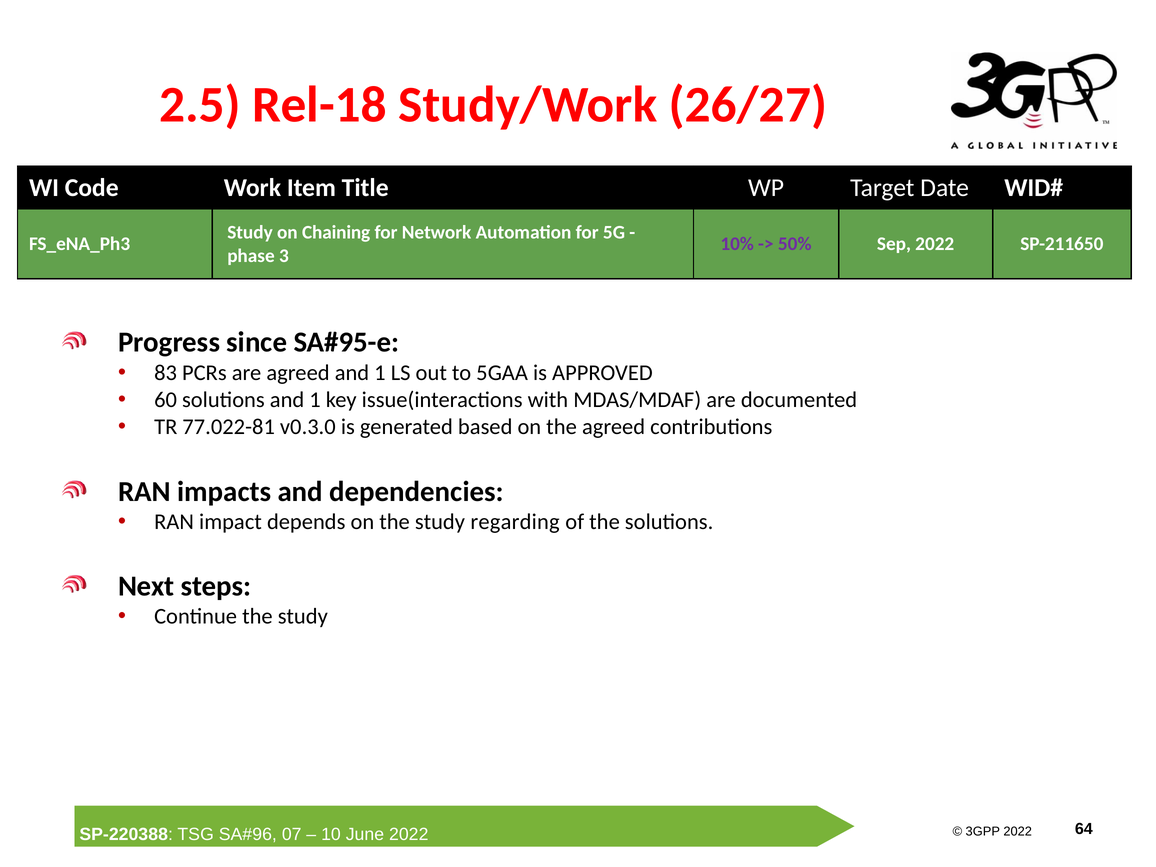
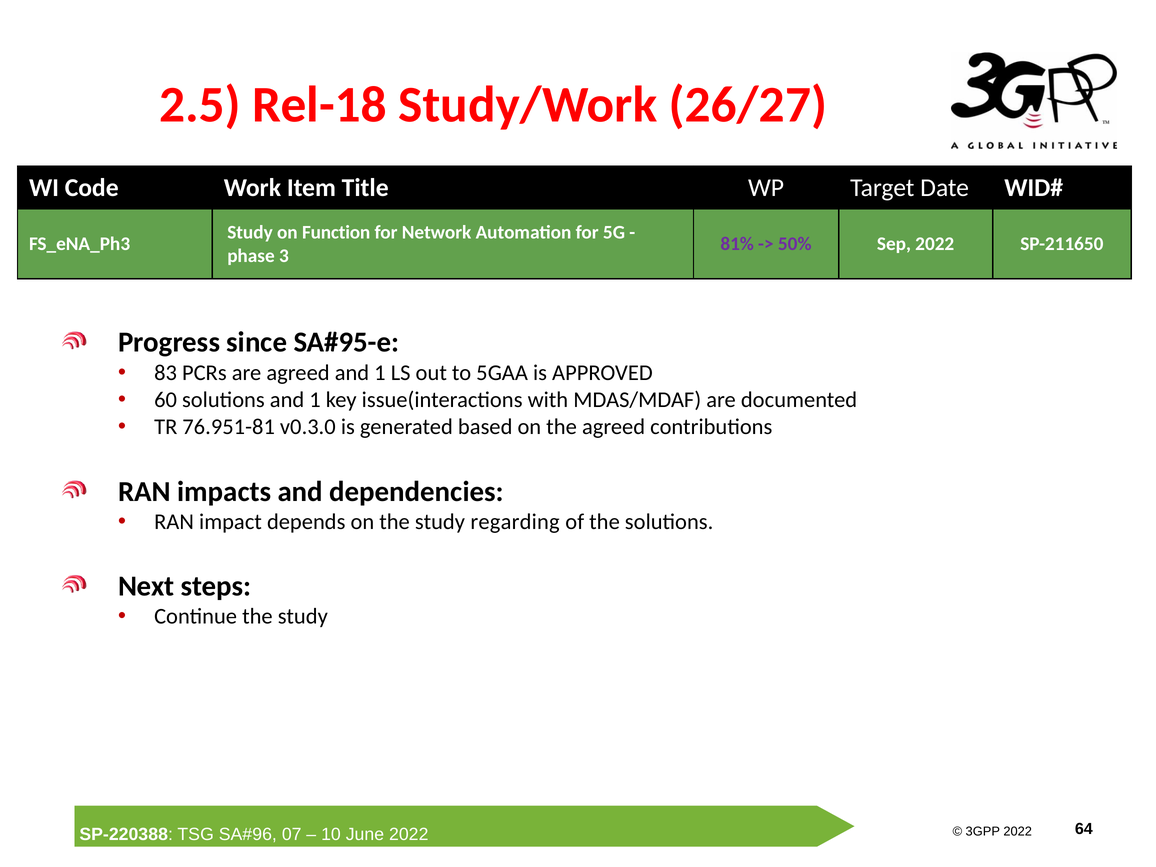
Chaining: Chaining -> Function
10%: 10% -> 81%
77.022-81: 77.022-81 -> 76.951-81
